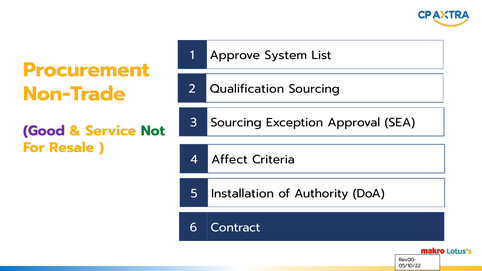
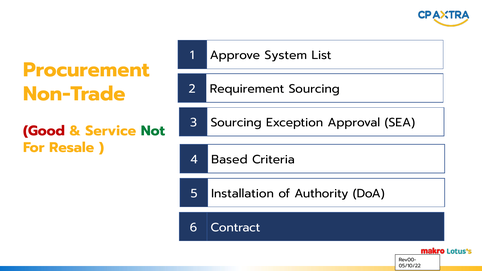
Qualification: Qualification -> Requirement
Good colour: purple -> red
Affect: Affect -> Based
